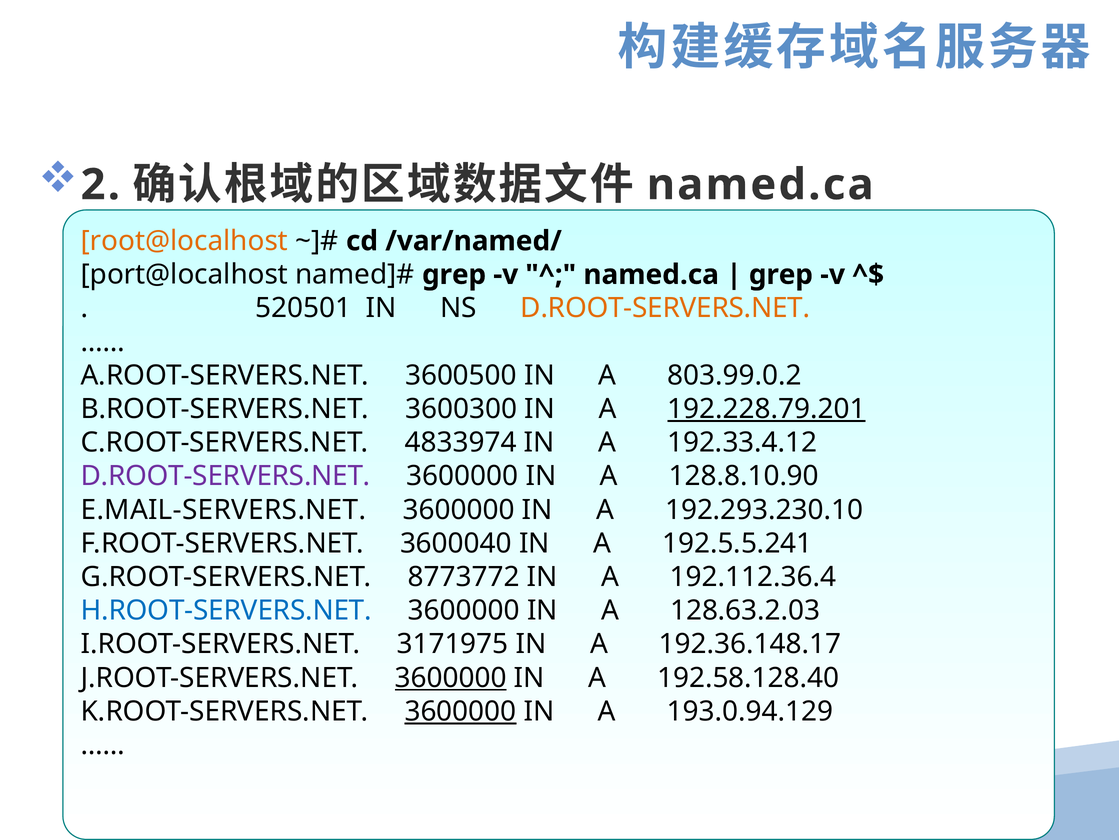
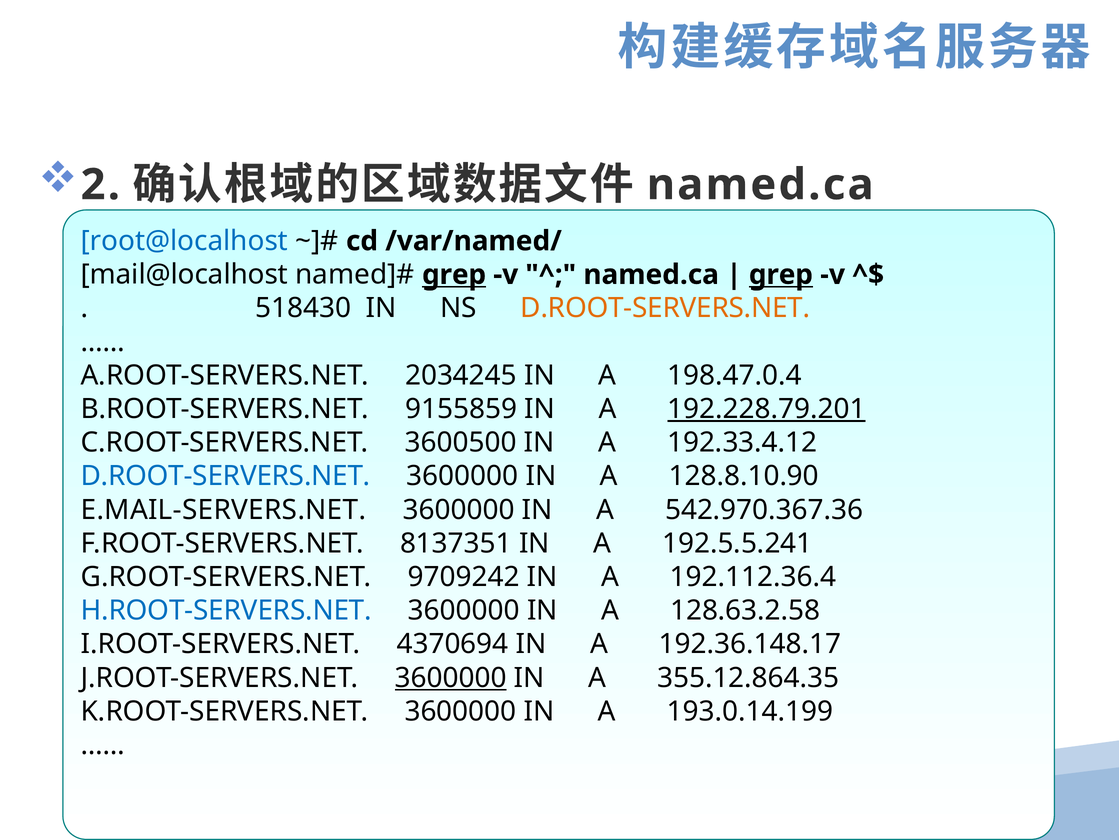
root@localhost colour: orange -> blue
port@localhost: port@localhost -> mail@localhost
grep at (454, 274) underline: none -> present
grep at (781, 274) underline: none -> present
520501: 520501 -> 518430
3600500: 3600500 -> 2034245
803.99.0.2: 803.99.0.2 -> 198.47.0.4
3600300: 3600300 -> 9155859
4833974: 4833974 -> 3600500
D.ROOT-SERVERS.NET at (226, 476) colour: purple -> blue
192.293.230.10: 192.293.230.10 -> 542.970.367.36
3600040: 3600040 -> 8137351
8773772: 8773772 -> 9709242
128.63.2.03: 128.63.2.03 -> 128.63.2.58
3171975: 3171975 -> 4370694
192.58.128.40: 192.58.128.40 -> 355.12.864.35
3600000 at (460, 711) underline: present -> none
193.0.94.129: 193.0.94.129 -> 193.0.14.199
